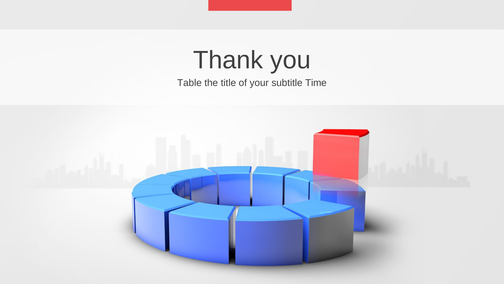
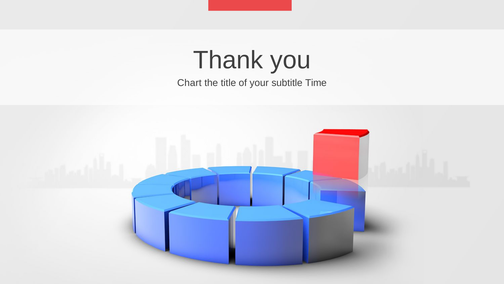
Table: Table -> Chart
